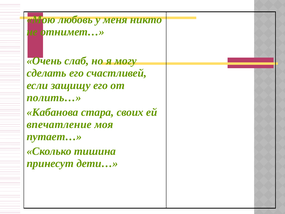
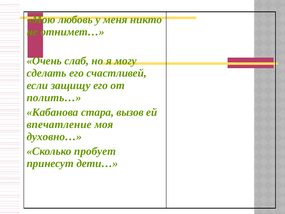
своих: своих -> вызов
путает…: путает… -> духовно…
тишина: тишина -> пробует
